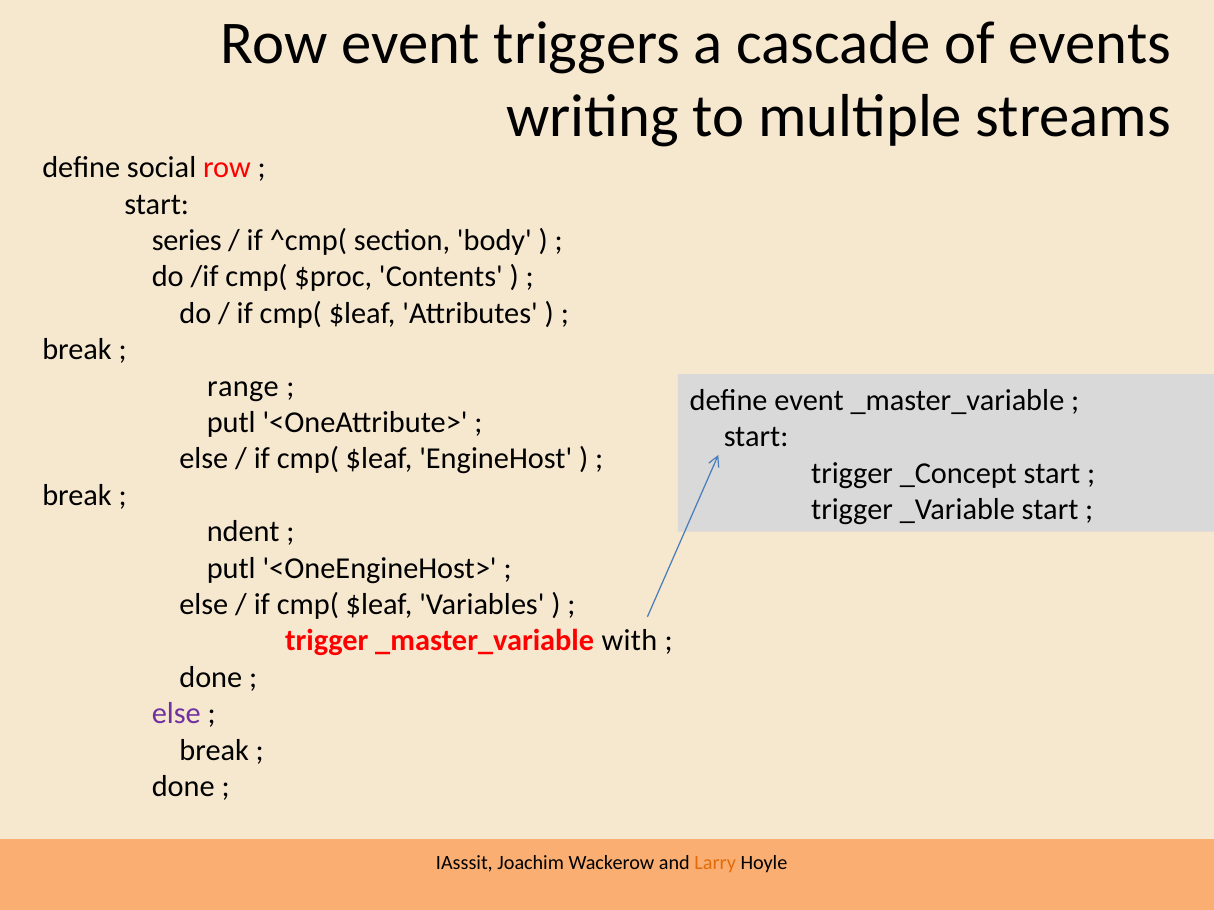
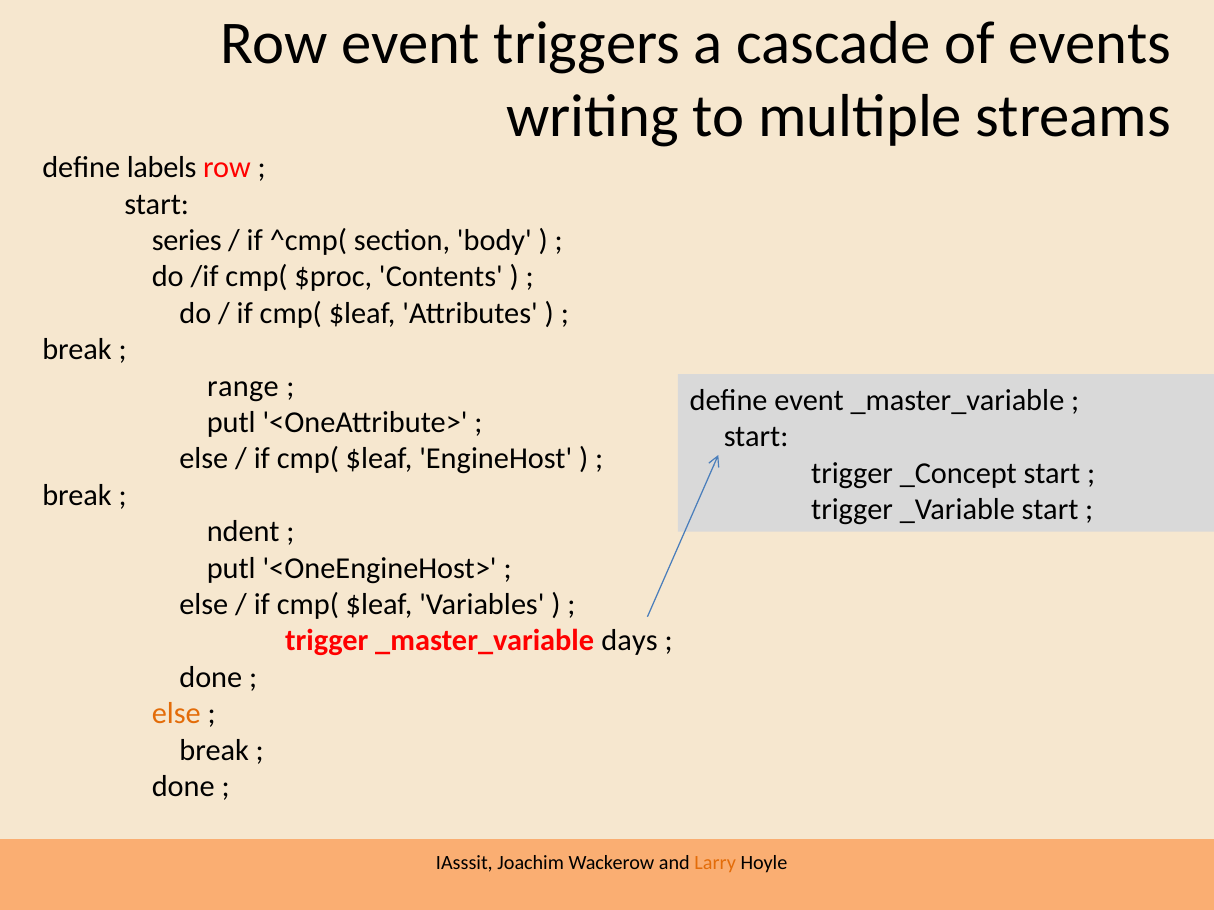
social: social -> labels
with: with -> days
else at (176, 714) colour: purple -> orange
